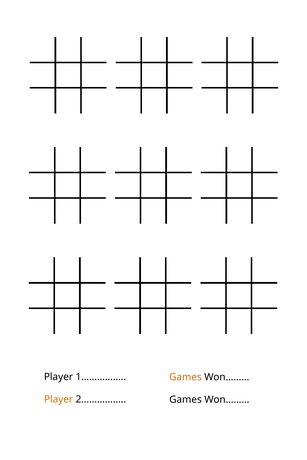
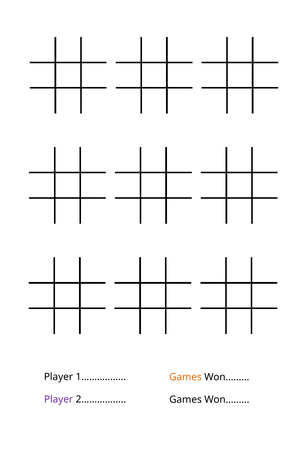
Player at (59, 400) colour: orange -> purple
